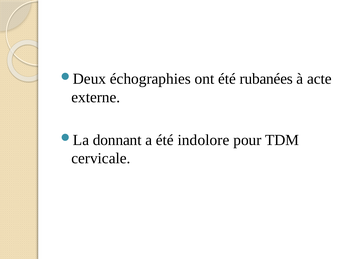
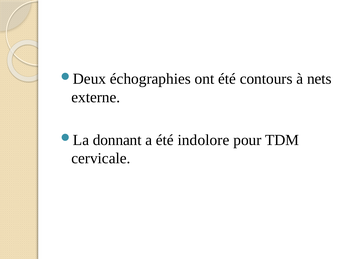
rubanées: rubanées -> contours
acte: acte -> nets
